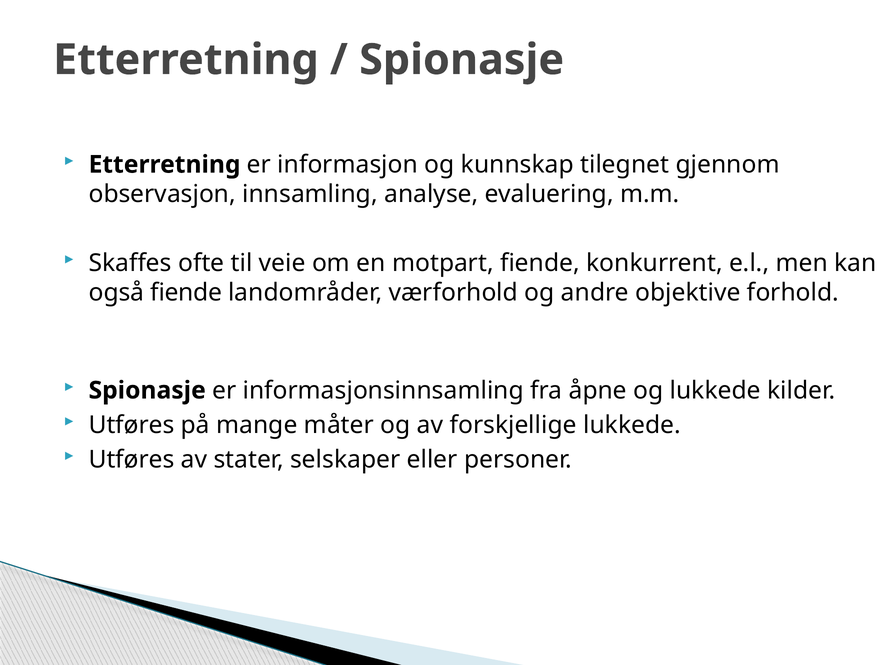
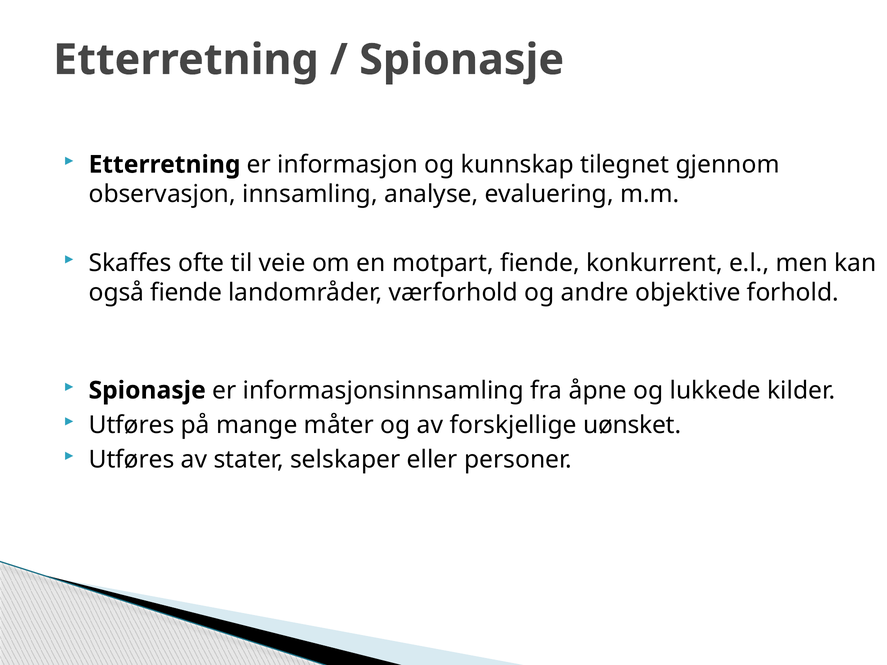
forskjellige lukkede: lukkede -> uønsket
